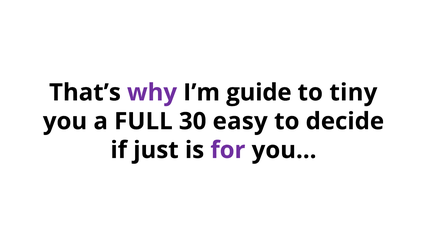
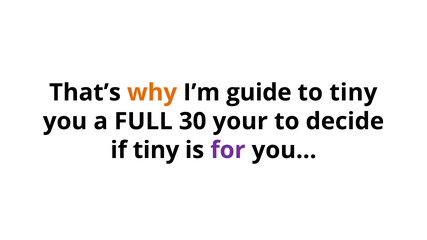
why colour: purple -> orange
easy: easy -> your
if just: just -> tiny
